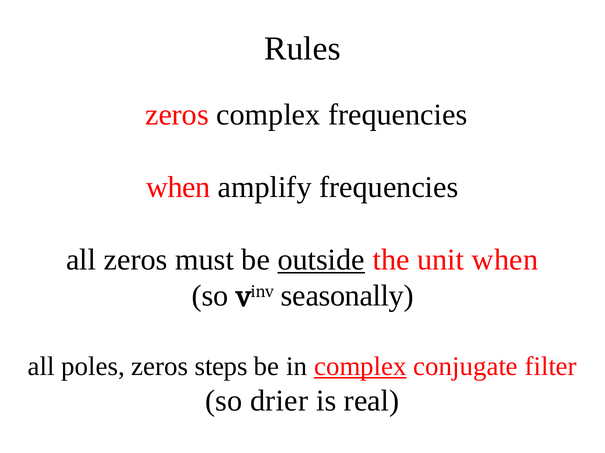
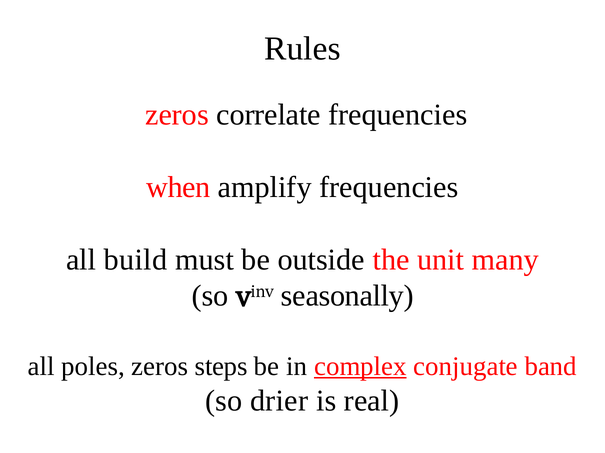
zeros complex: complex -> correlate
all zeros: zeros -> build
outside underline: present -> none
unit when: when -> many
filter: filter -> band
